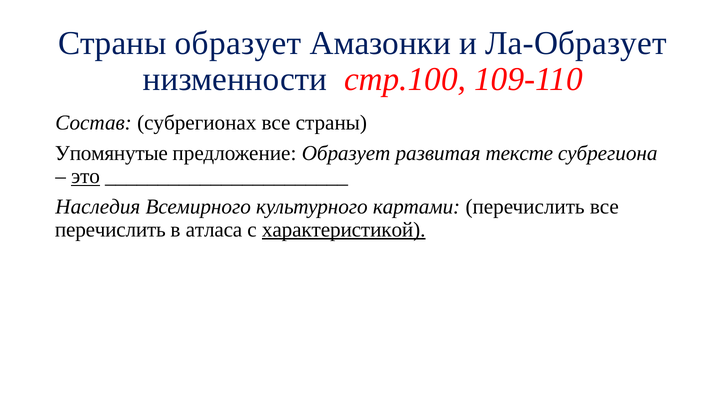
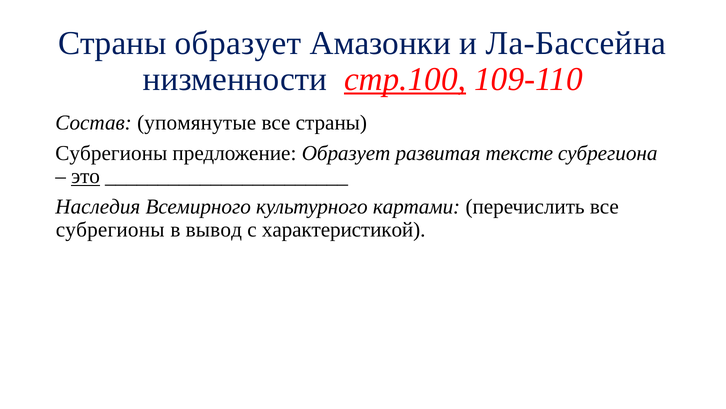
Ла-Образует: Ла-Образует -> Ла-Бассейна
стр.100 underline: none -> present
субрегионах: субрегионах -> упомянутые
Упомянутые at (111, 153): Упомянутые -> Субрегионы
перечислить at (110, 229): перечислить -> субрегионы
атласа: атласа -> вывод
характеристикой underline: present -> none
